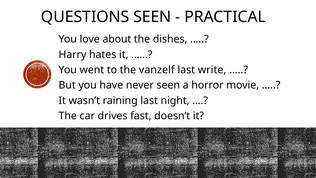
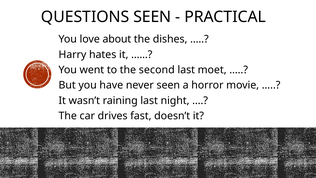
vanzelf: vanzelf -> second
write: write -> moet
